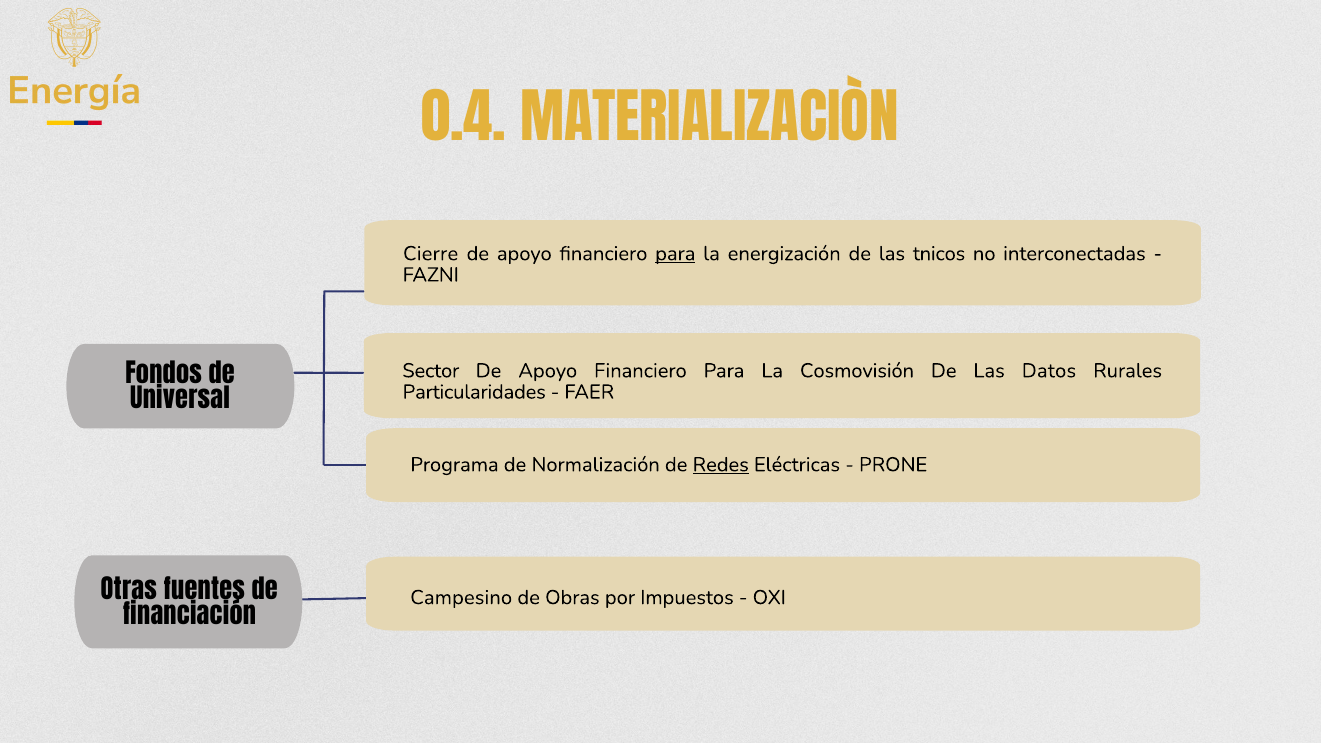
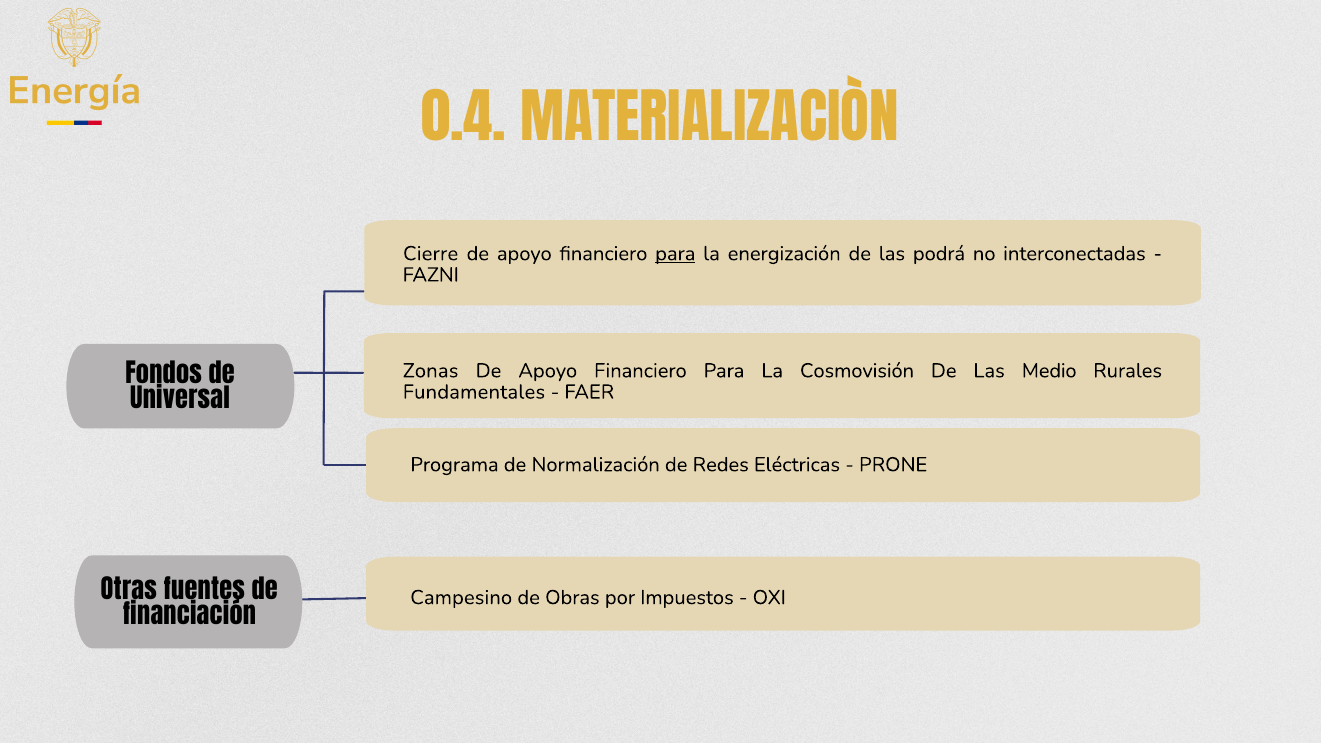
tnicos: tnicos -> podrá
Sector: Sector -> Zonas
Datos: Datos -> Medio
Particularidades: Particularidades -> Fundamentales
Redes underline: present -> none
